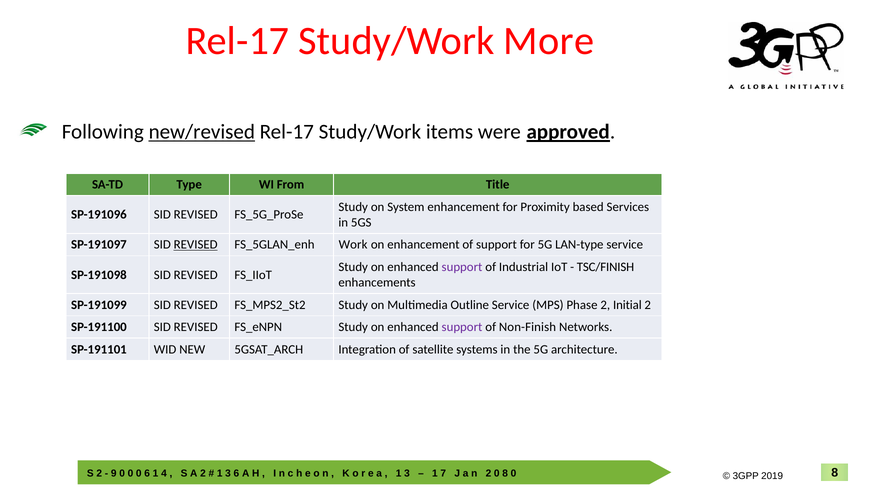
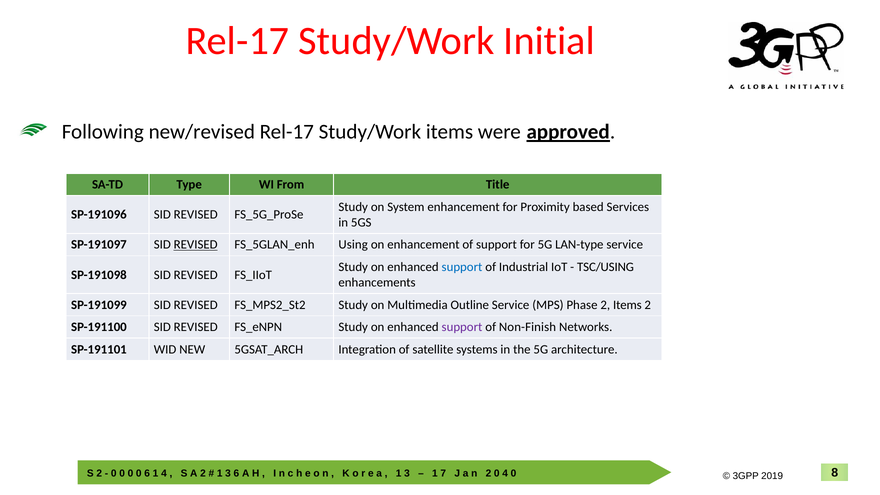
More: More -> Initial
new/revised underline: present -> none
Work: Work -> Using
support at (462, 267) colour: purple -> blue
TSC/FINISH: TSC/FINISH -> TSC/USING
2 Initial: Initial -> Items
9 at (114, 474): 9 -> 0
8 at (505, 474): 8 -> 4
